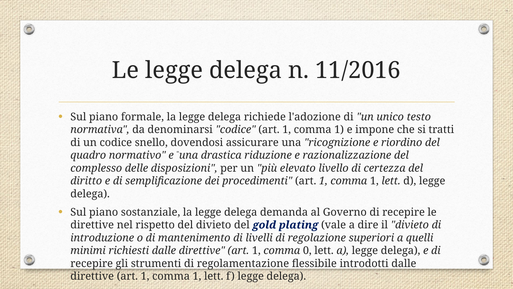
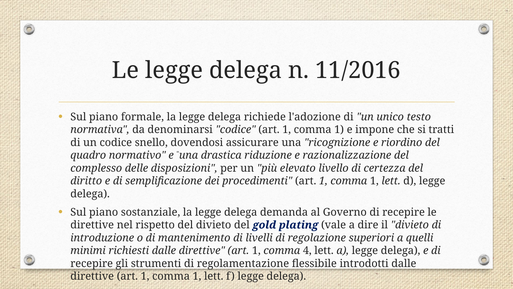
0: 0 -> 4
